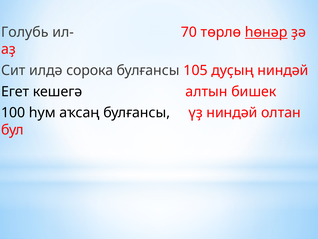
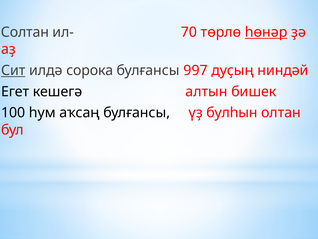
Голубь: Голубь -> Солтан
Сит underline: none -> present
105: 105 -> 997
үҙ ниндәй: ниндәй -> булһын
